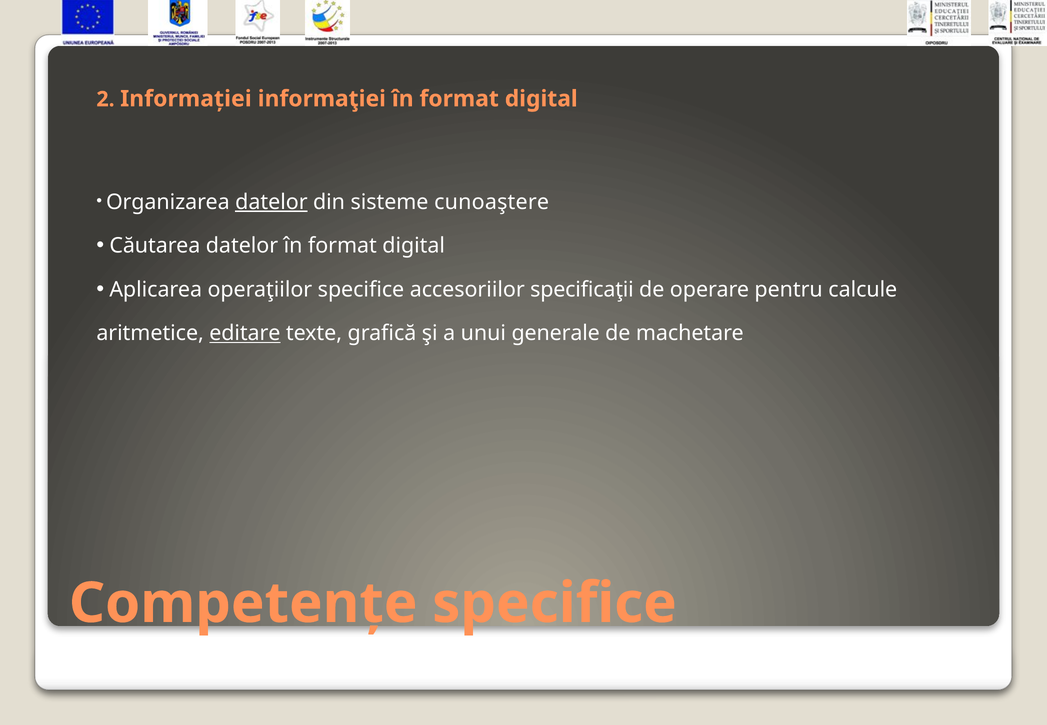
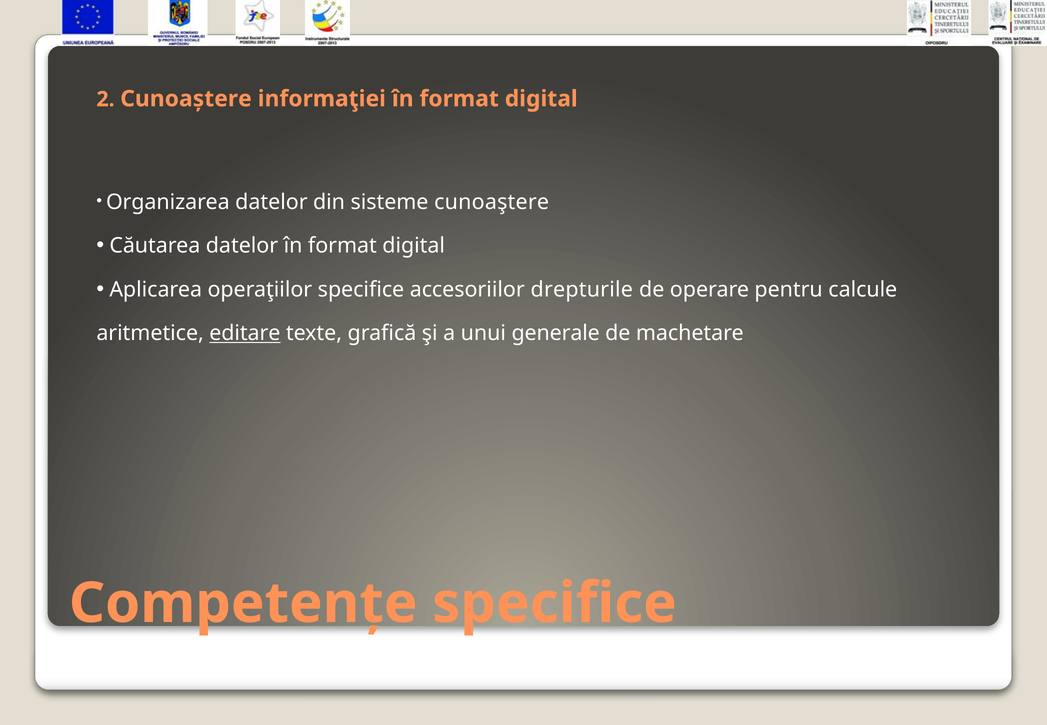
2 Informaţiei: Informaţiei -> Cunoaştere
datelor at (271, 202) underline: present -> none
specificaţii: specificaţii -> drepturile
